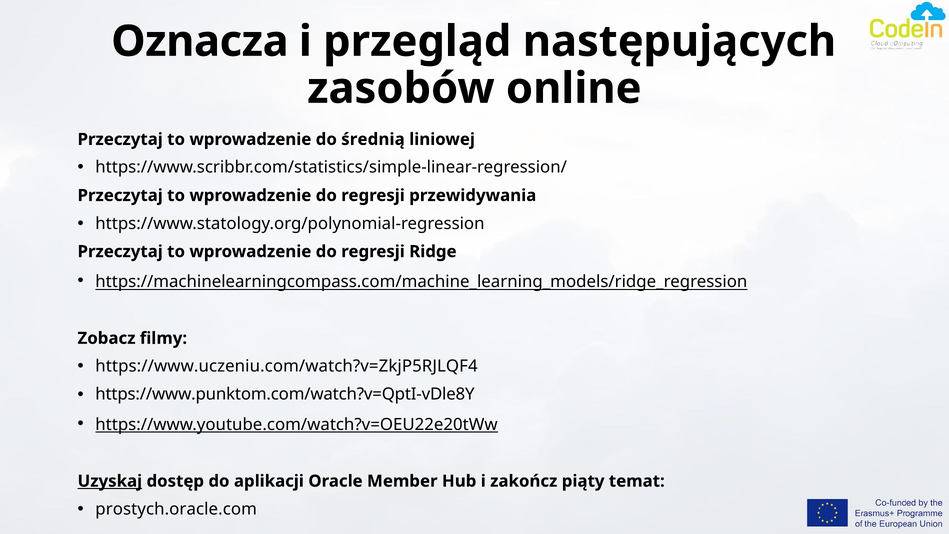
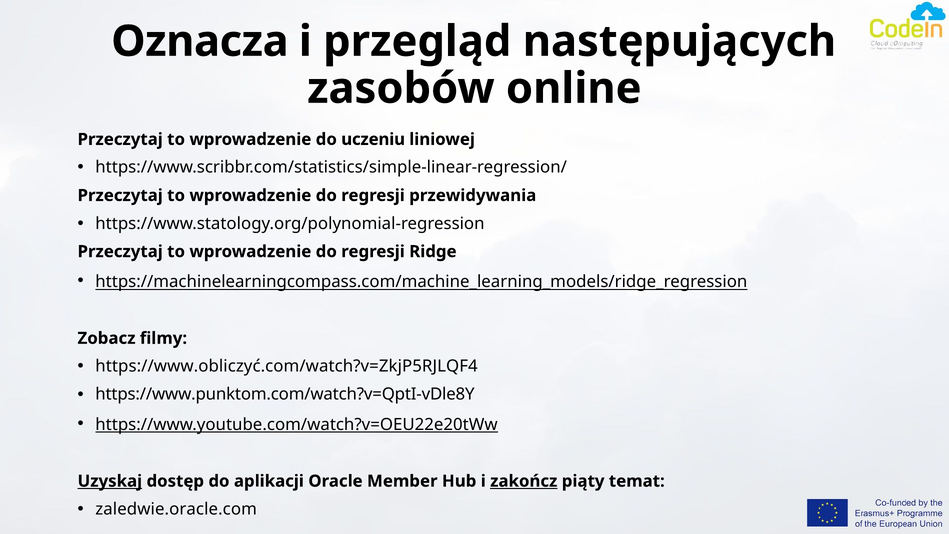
średnią: średnią -> uczeniu
https://www.uczeniu.com/watch?v=ZkjP5RJLQF4: https://www.uczeniu.com/watch?v=ZkjP5RJLQF4 -> https://www.obliczyć.com/watch?v=ZkjP5RJLQF4
zakończ underline: none -> present
prostych.oracle.com: prostych.oracle.com -> zaledwie.oracle.com
